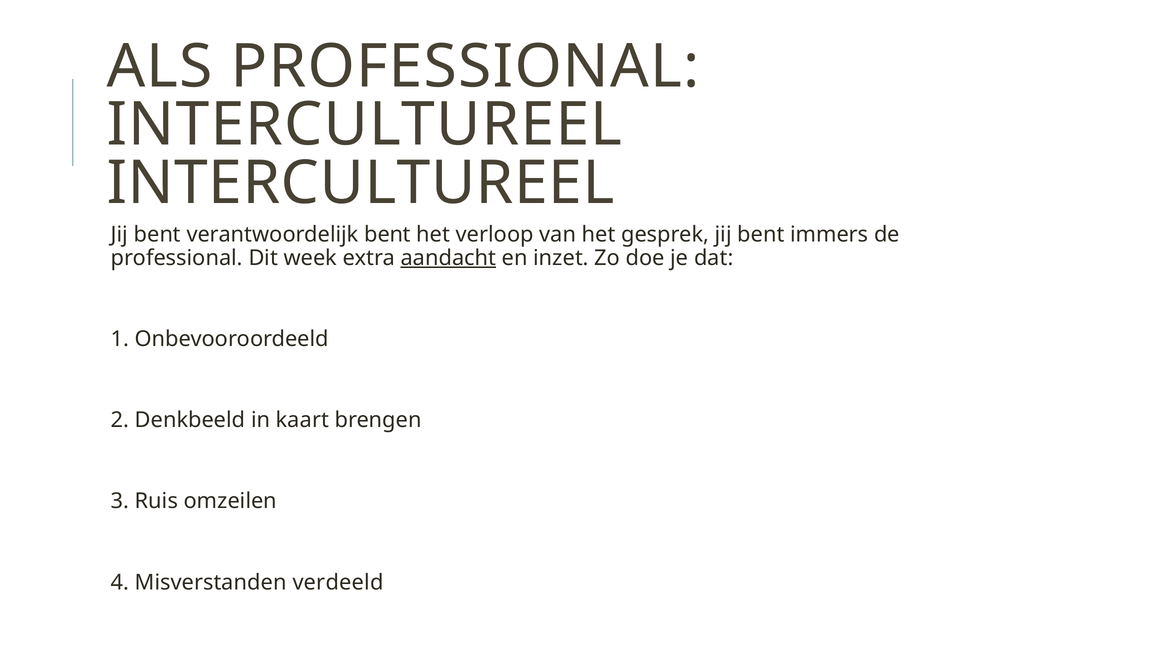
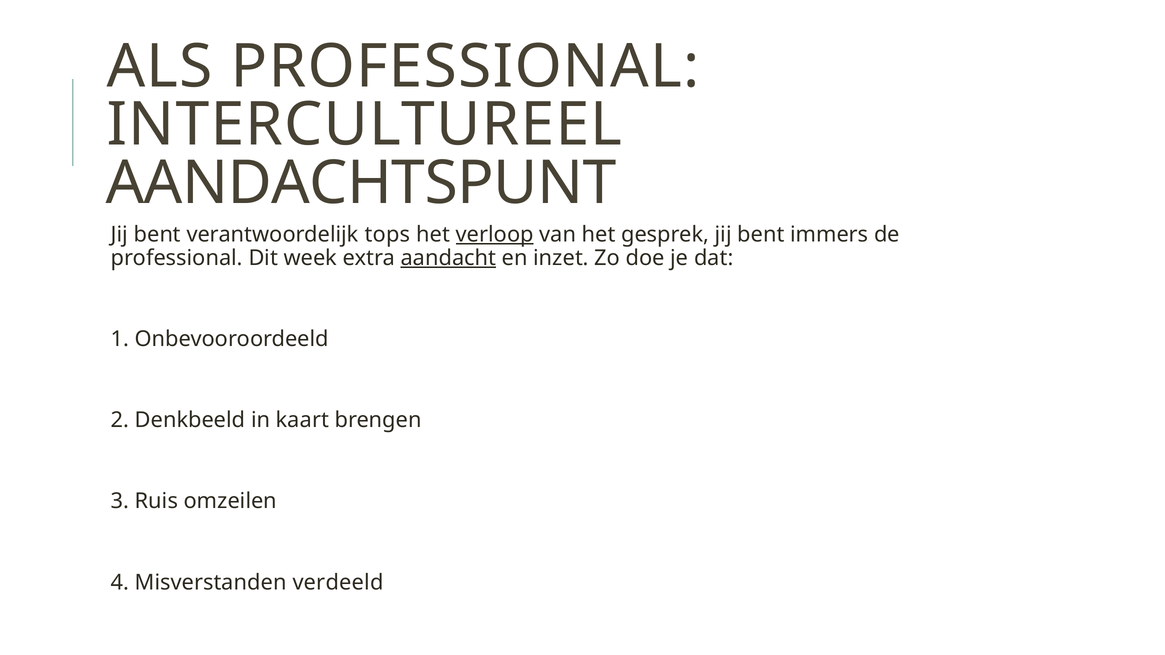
INTERCULTUREEL at (361, 183): INTERCULTUREEL -> AANDACHTSPUNT
verantwoordelijk bent: bent -> tops
verloop underline: none -> present
